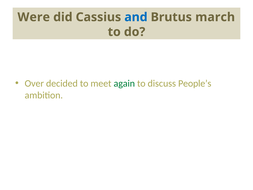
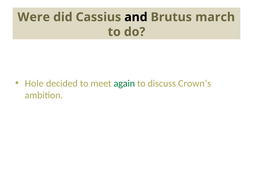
and colour: blue -> black
Over: Over -> Hole
People’s: People’s -> Crown’s
